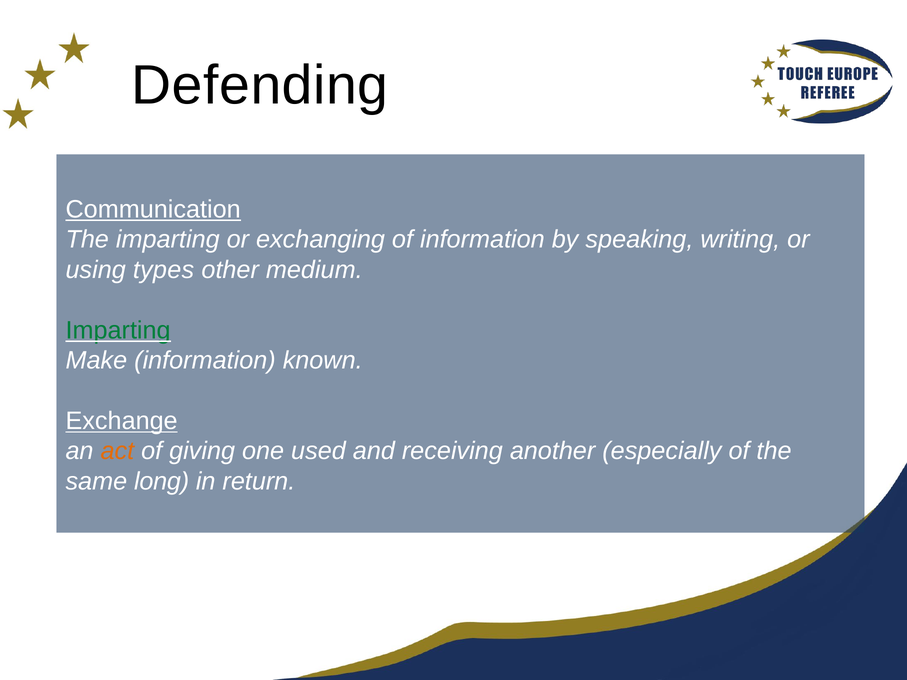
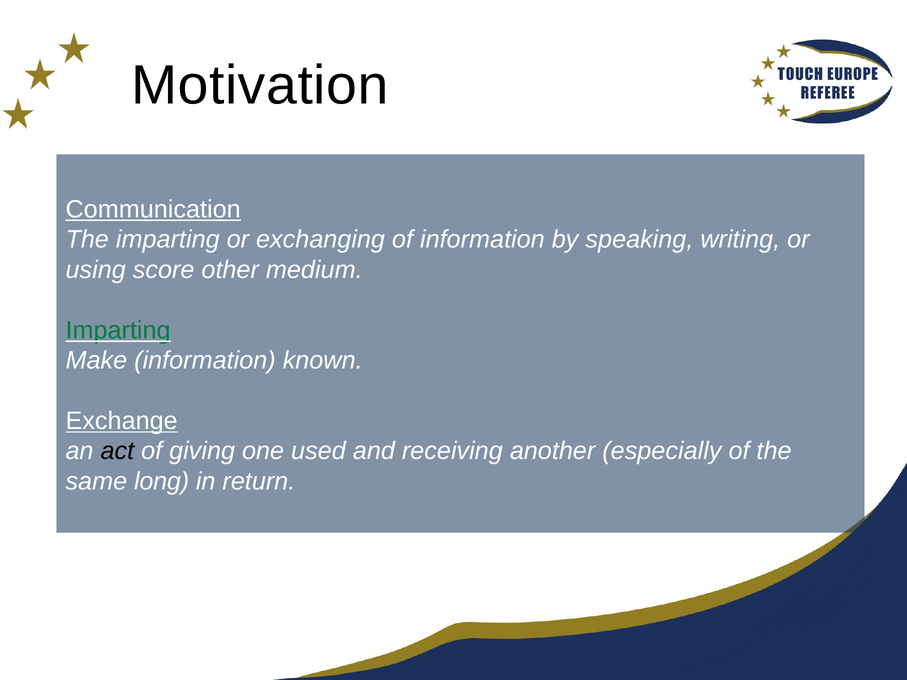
Defending: Defending -> Motivation
types: types -> score
act colour: orange -> black
